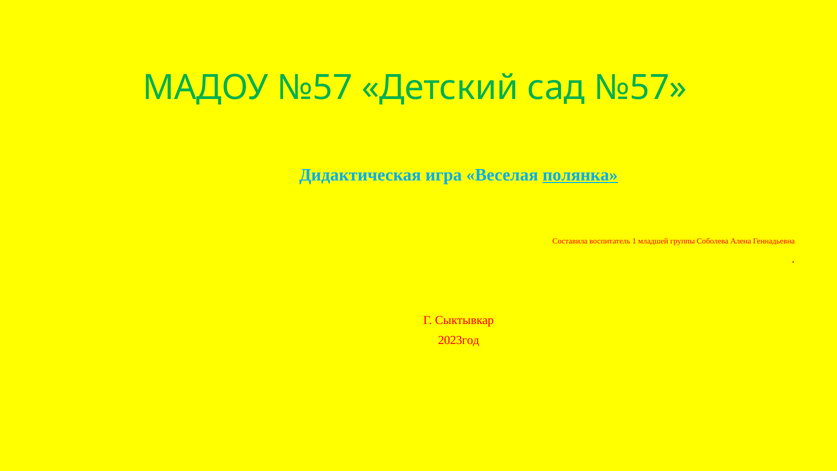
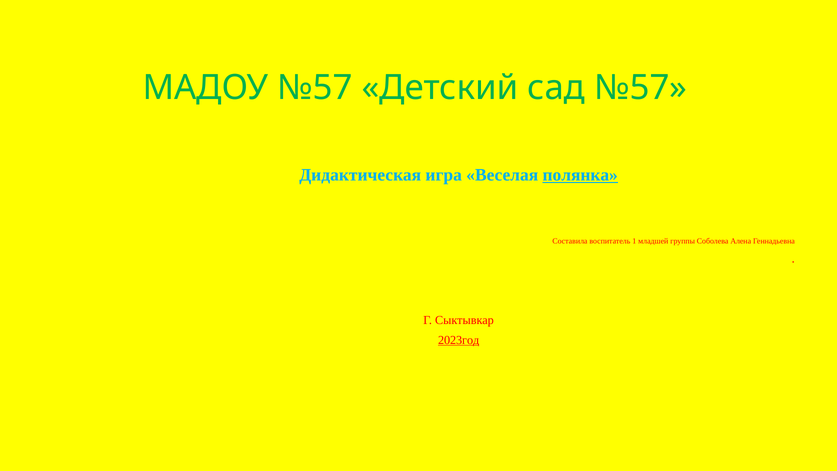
2023год underline: none -> present
